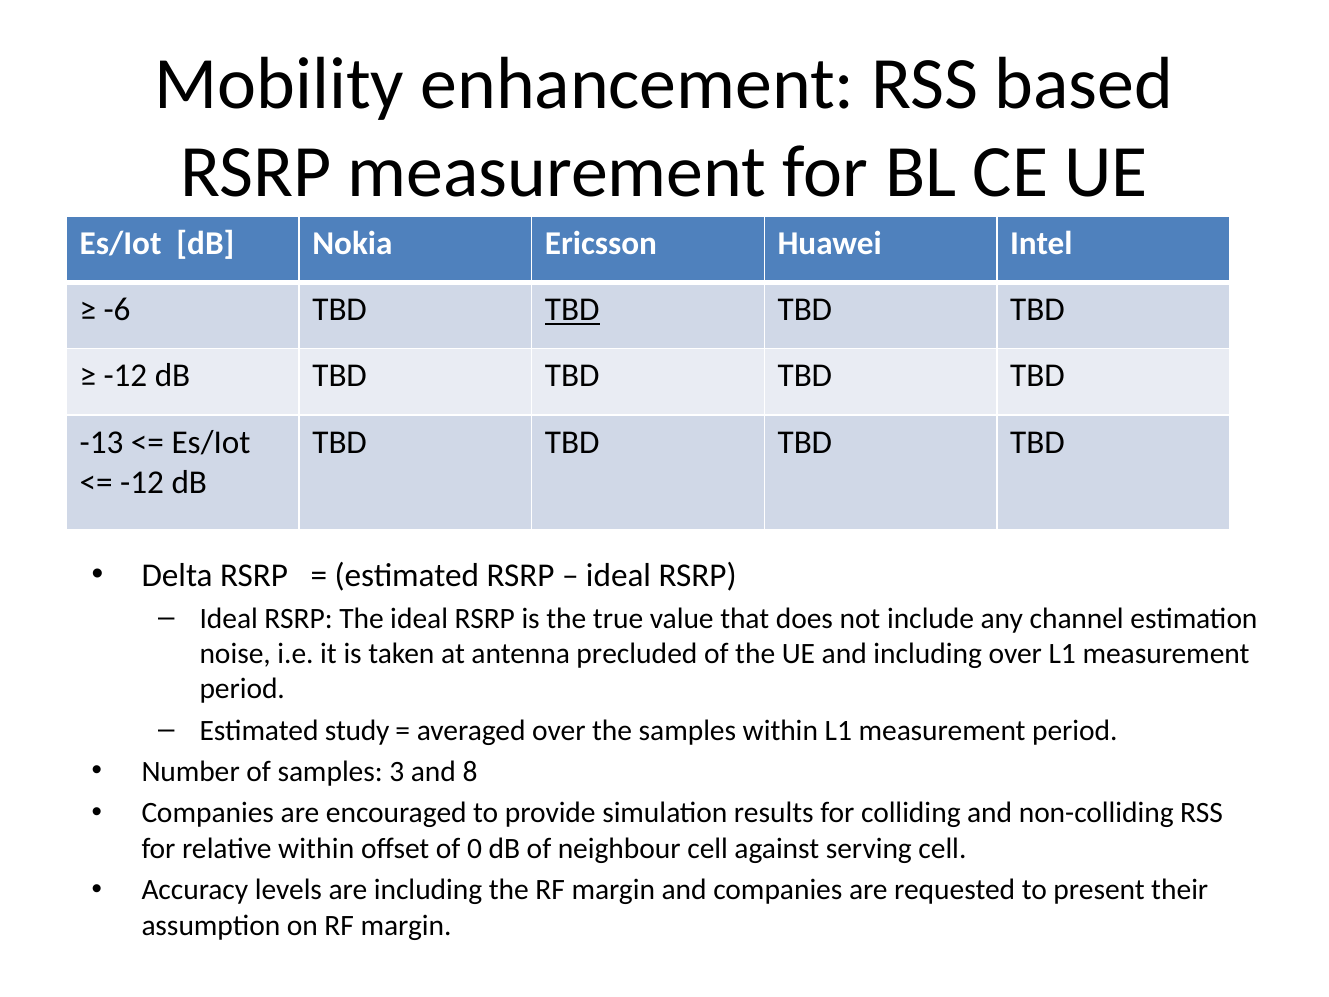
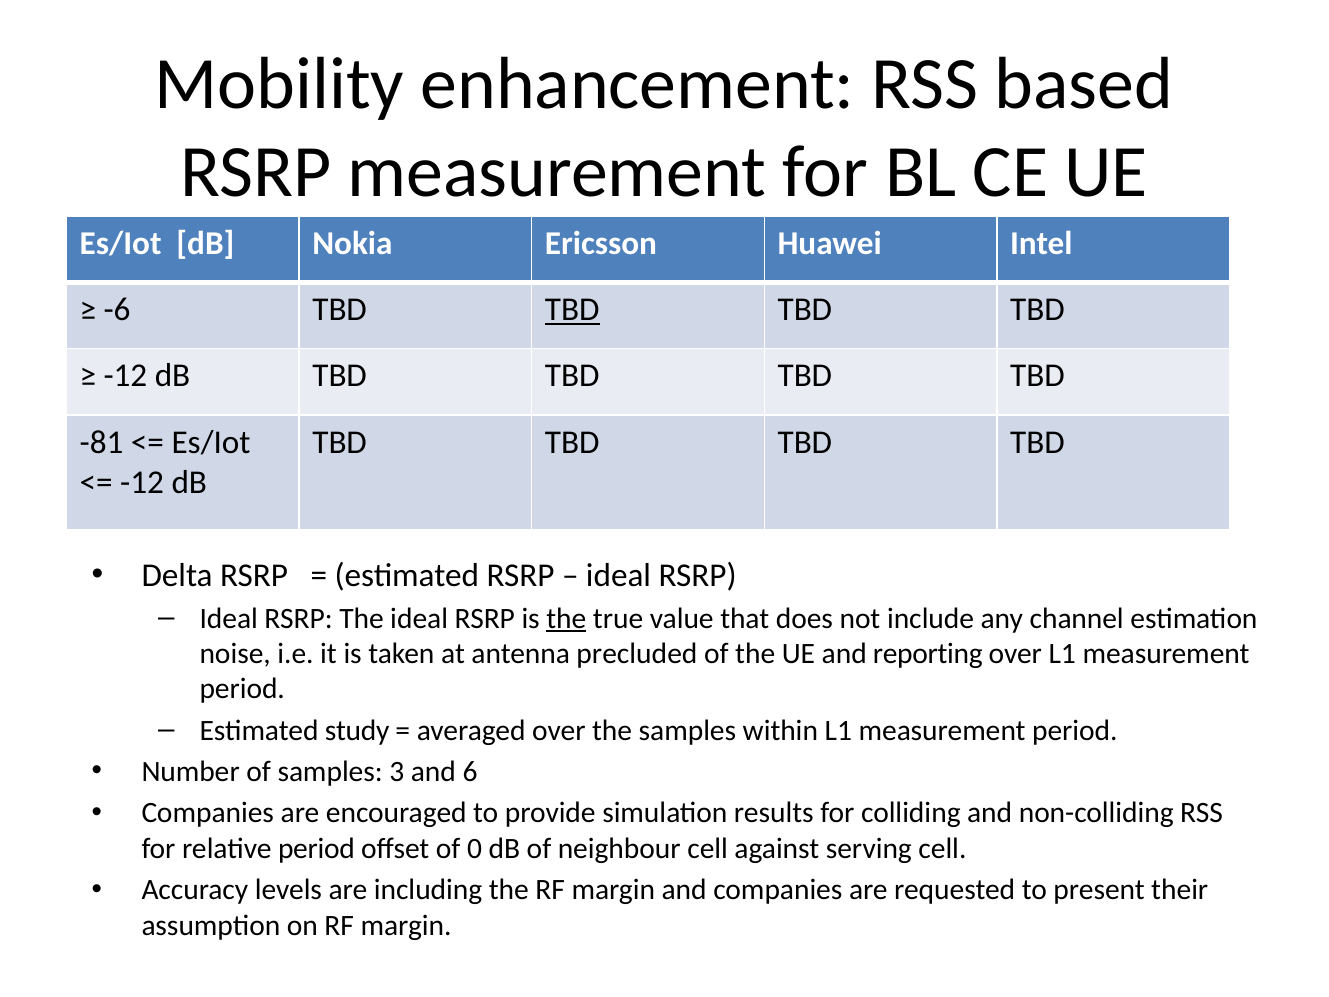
-13: -13 -> -81
the at (566, 618) underline: none -> present
and including: including -> reporting
8: 8 -> 6
relative within: within -> period
